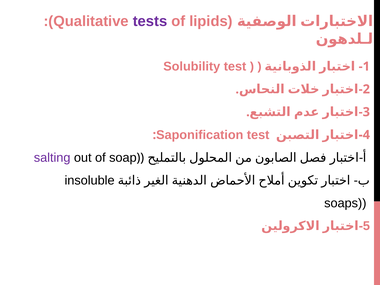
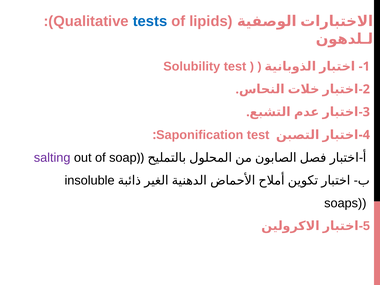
tests colour: purple -> blue
